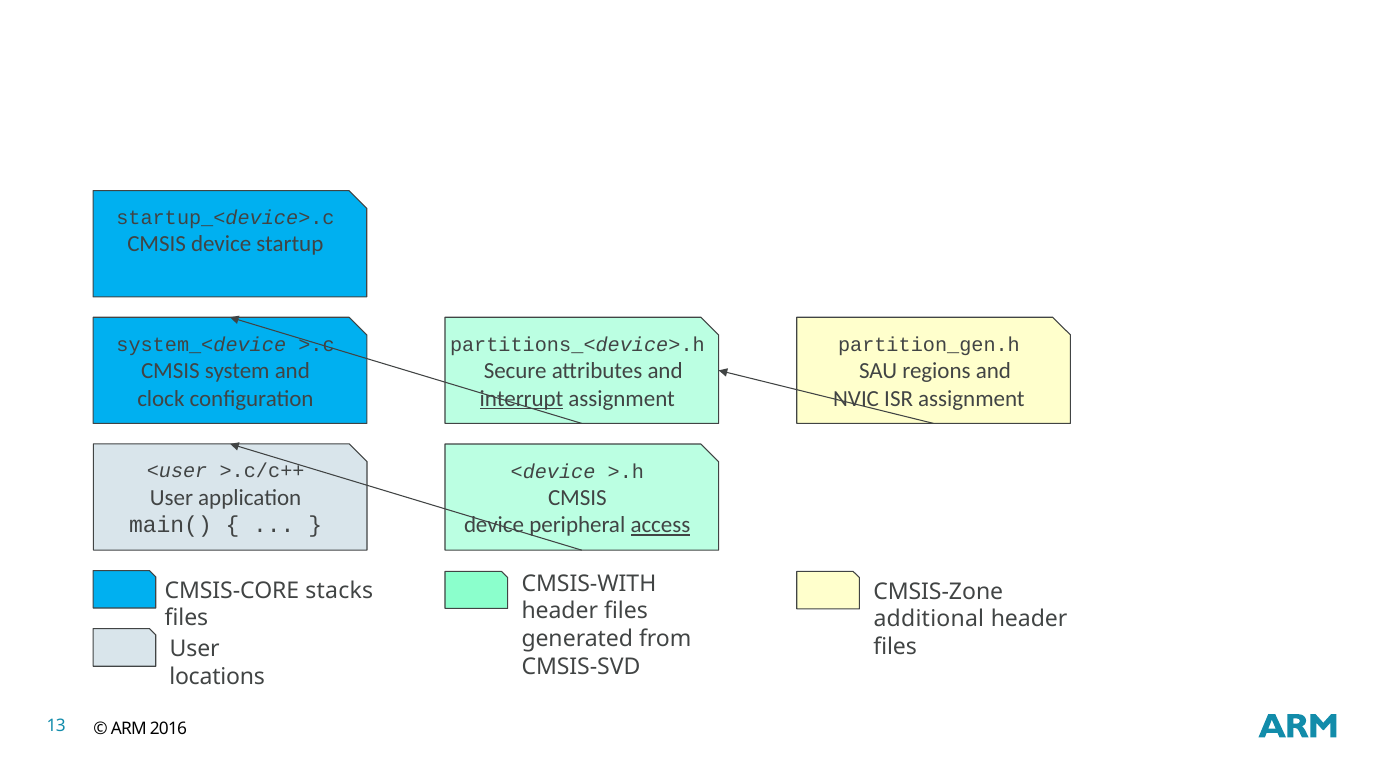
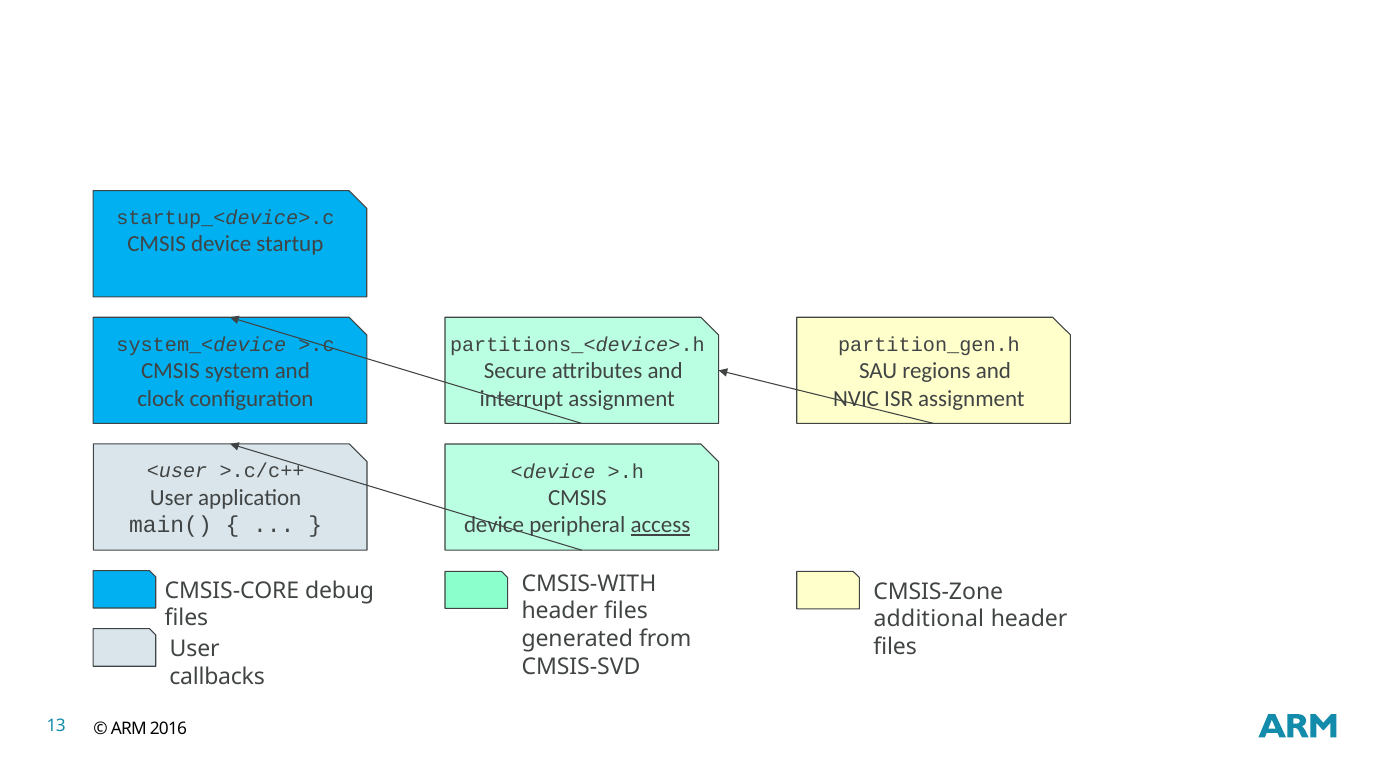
interrupt underline: present -> none
stacks: stacks -> debug
locations: locations -> callbacks
